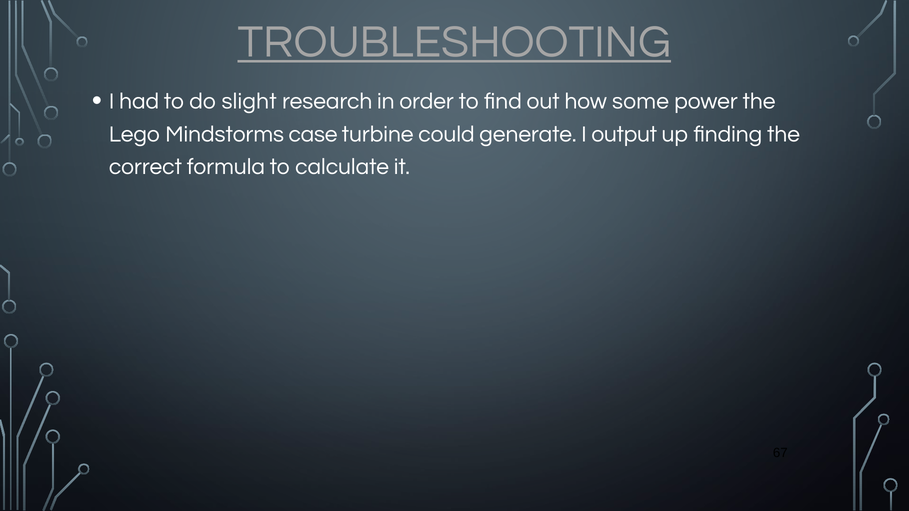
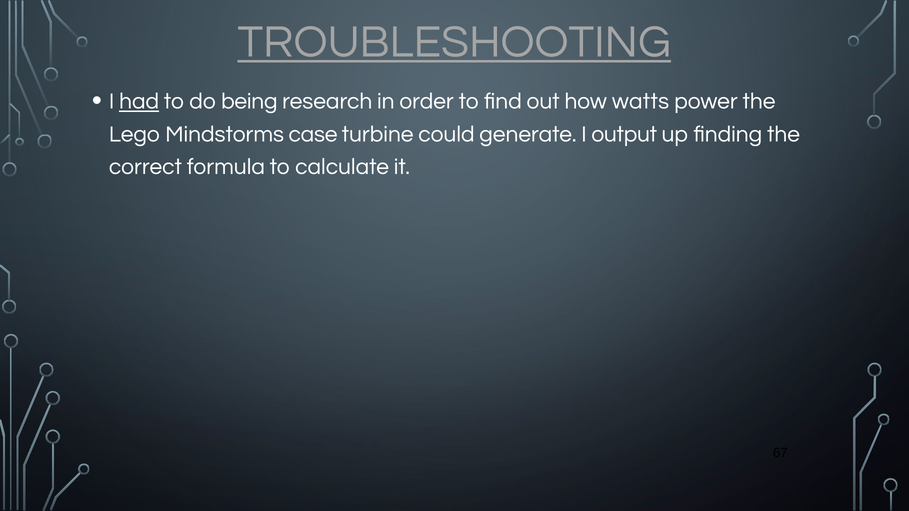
had underline: none -> present
slight: slight -> being
some: some -> watts
